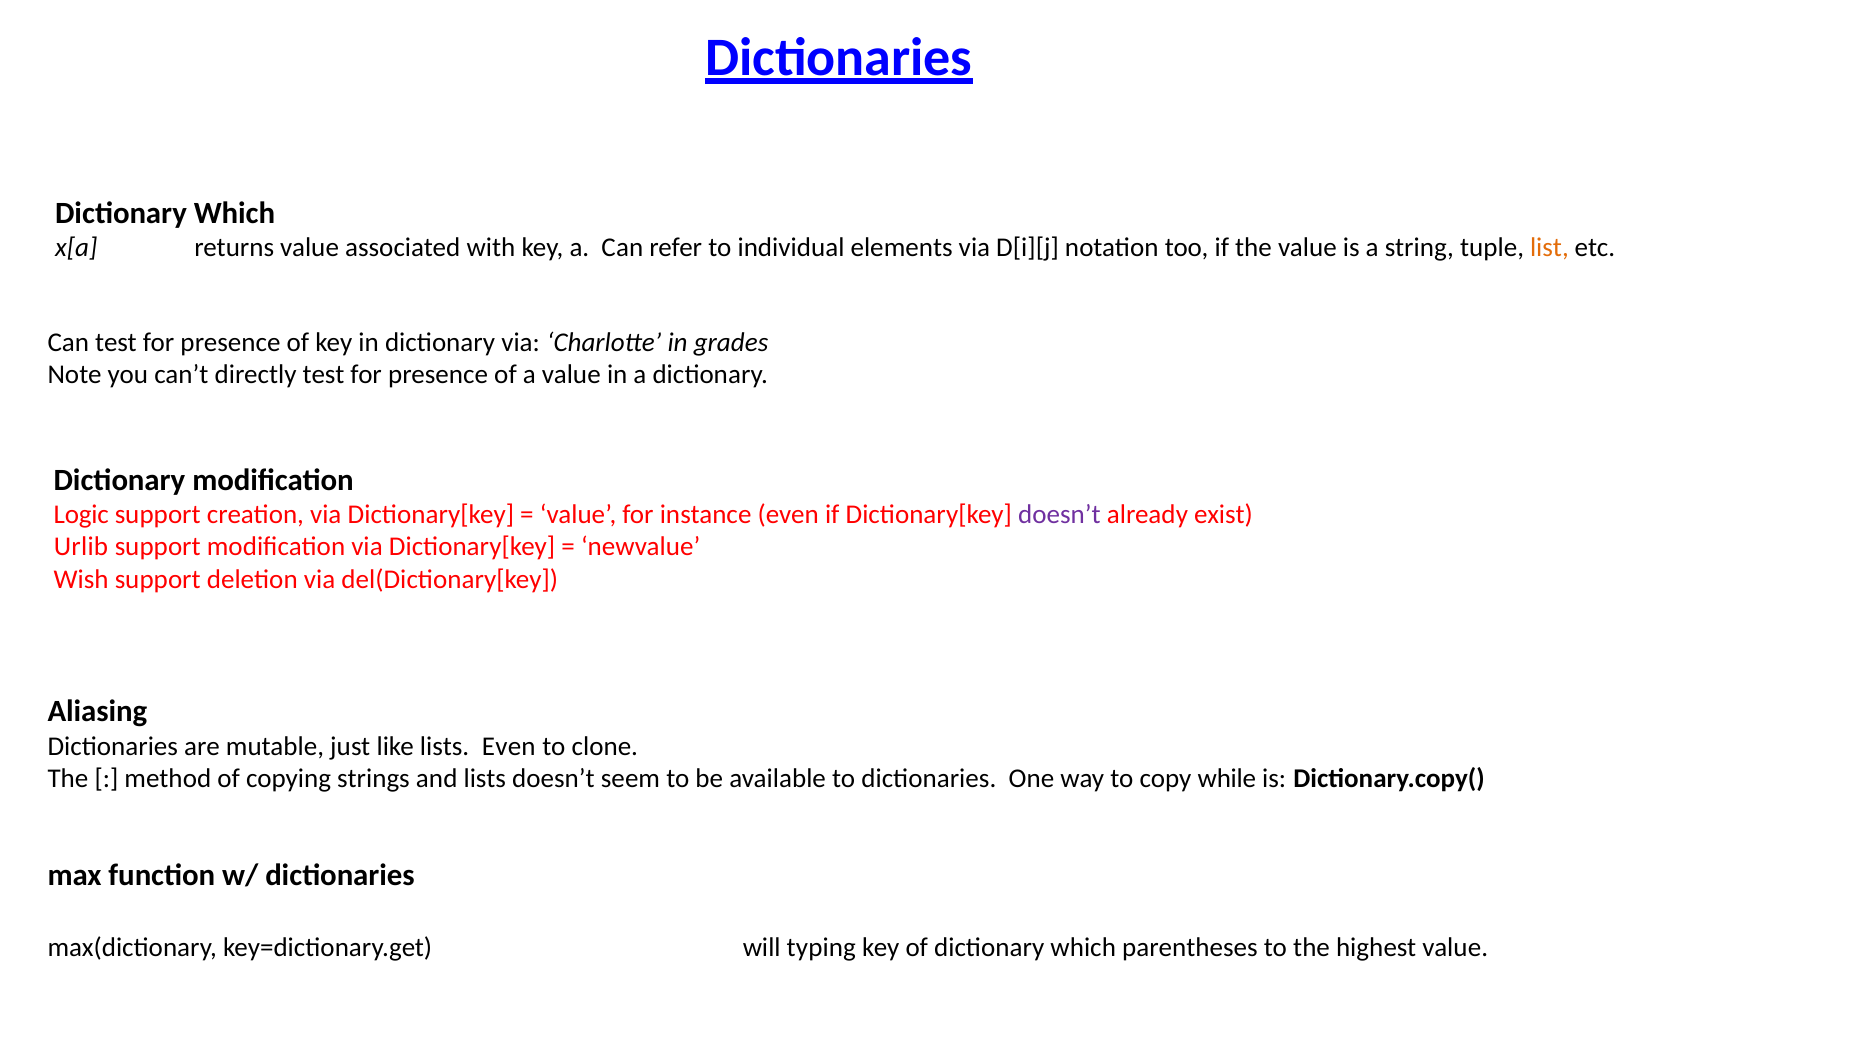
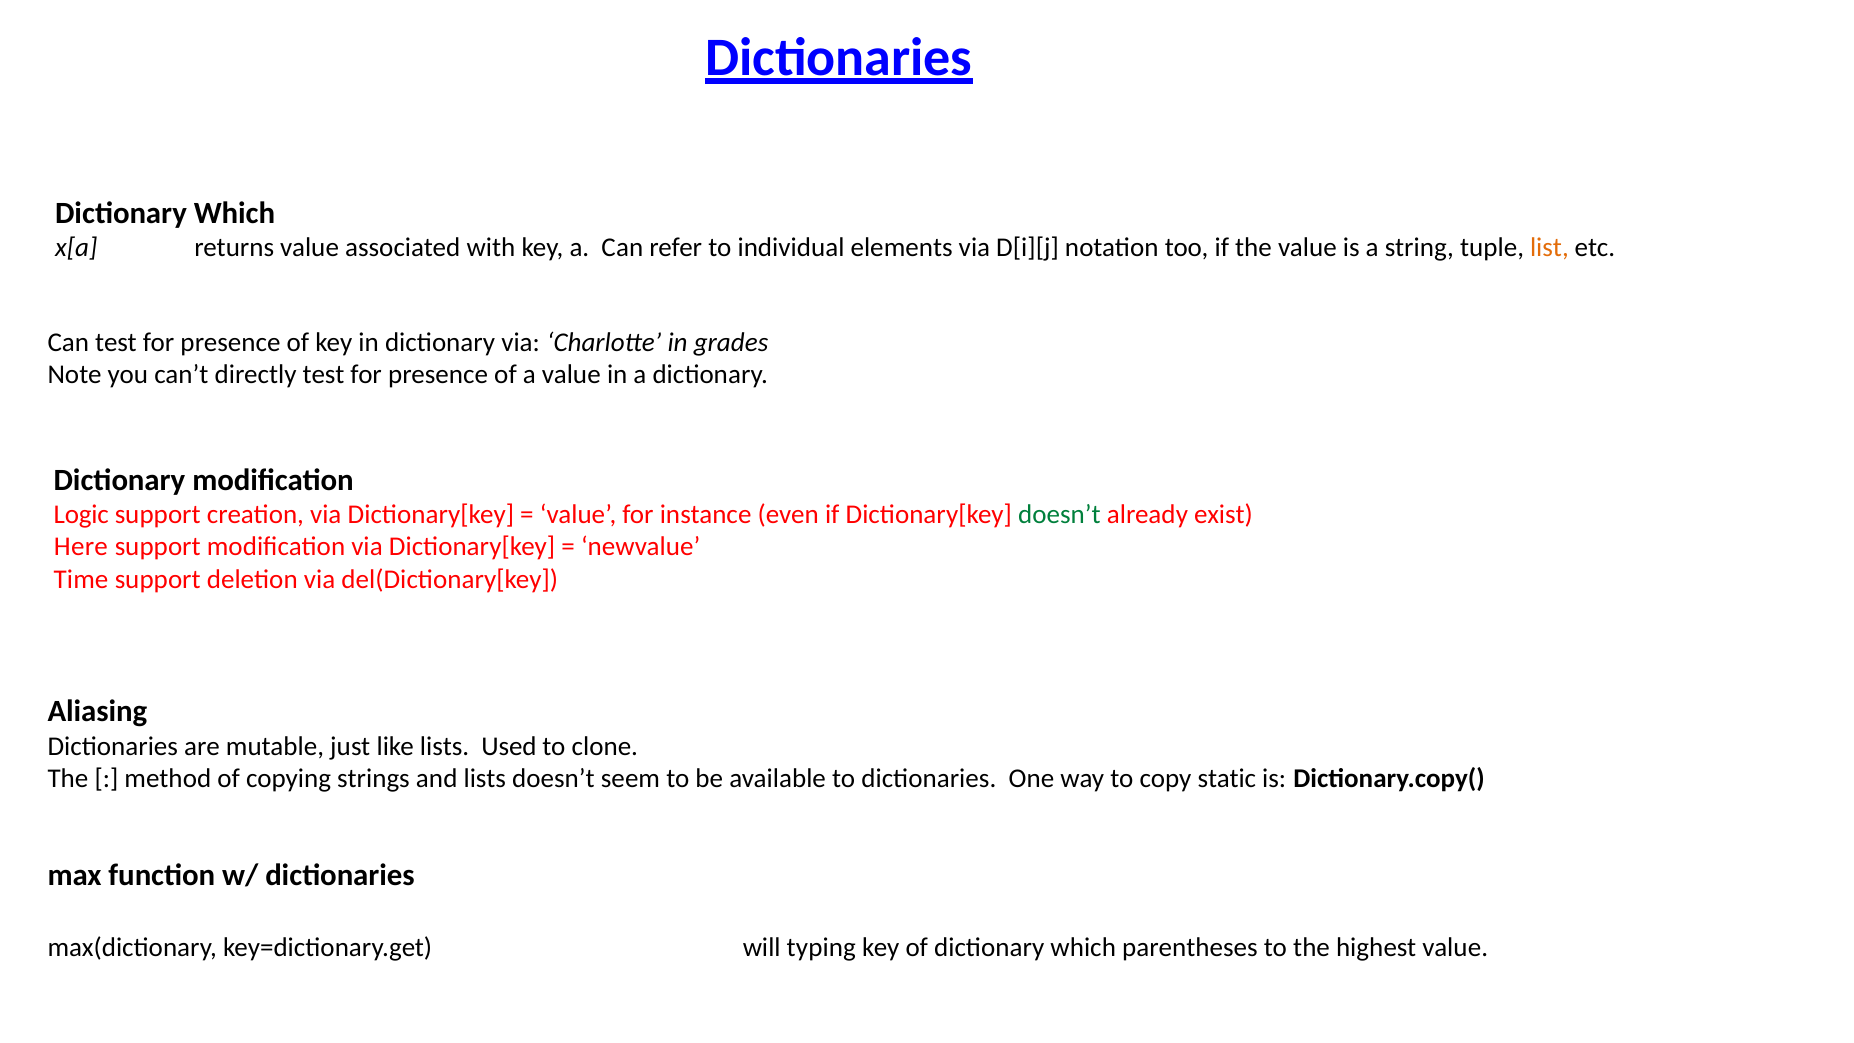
doesn’t at (1059, 514) colour: purple -> green
Urlib: Urlib -> Here
Wish: Wish -> Time
lists Even: Even -> Used
while: while -> static
